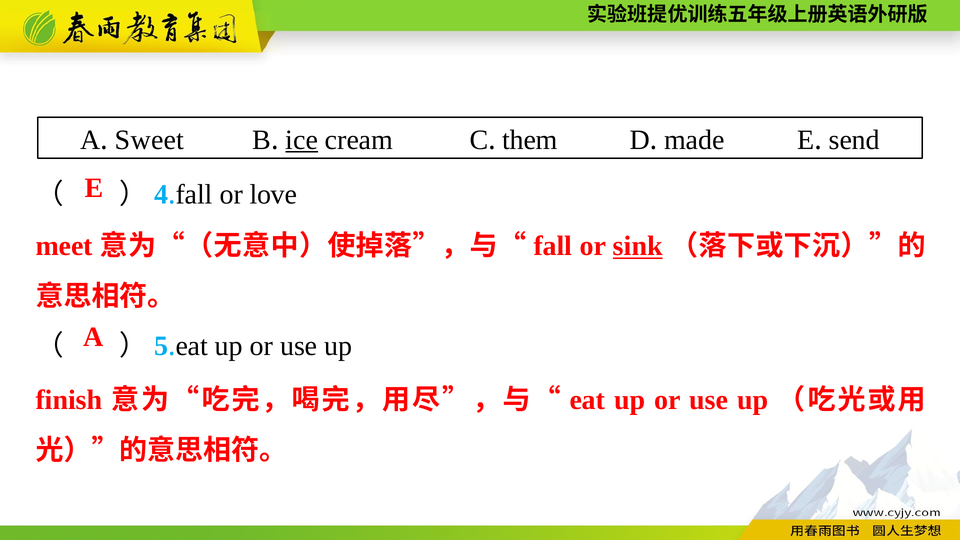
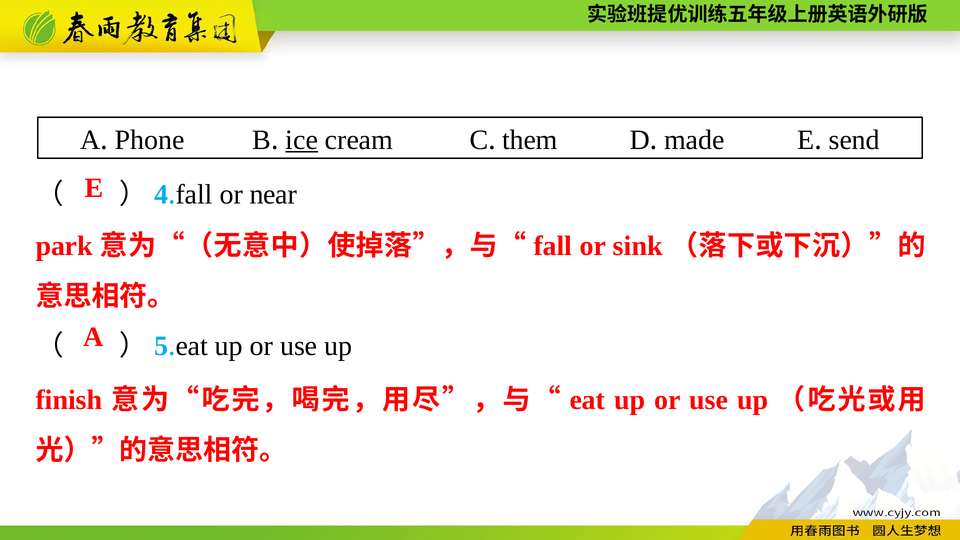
Sweet: Sweet -> Phone
love: love -> near
meet: meet -> park
sink underline: present -> none
